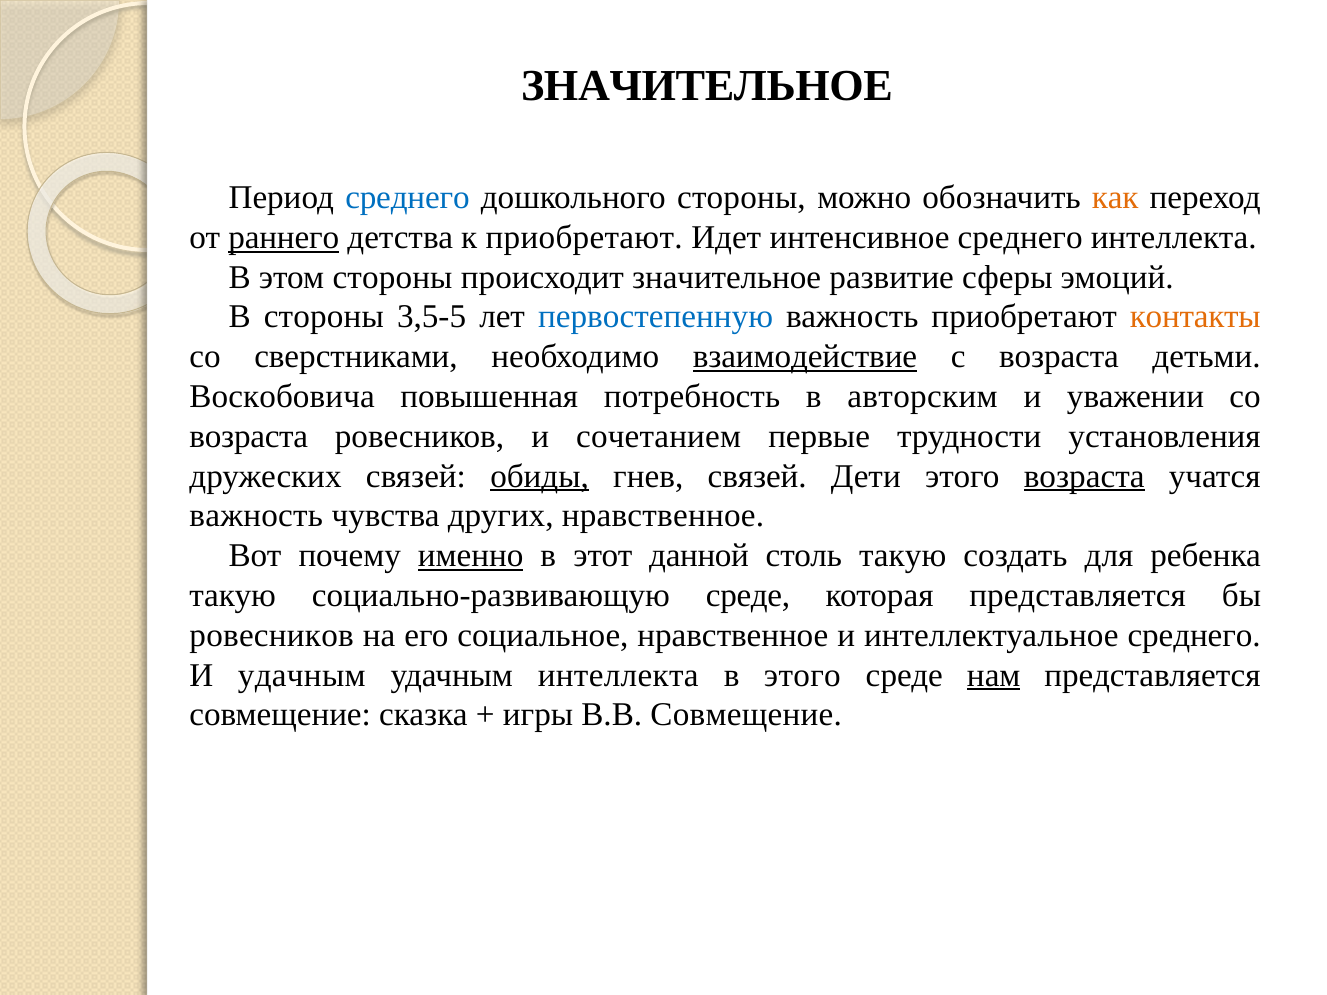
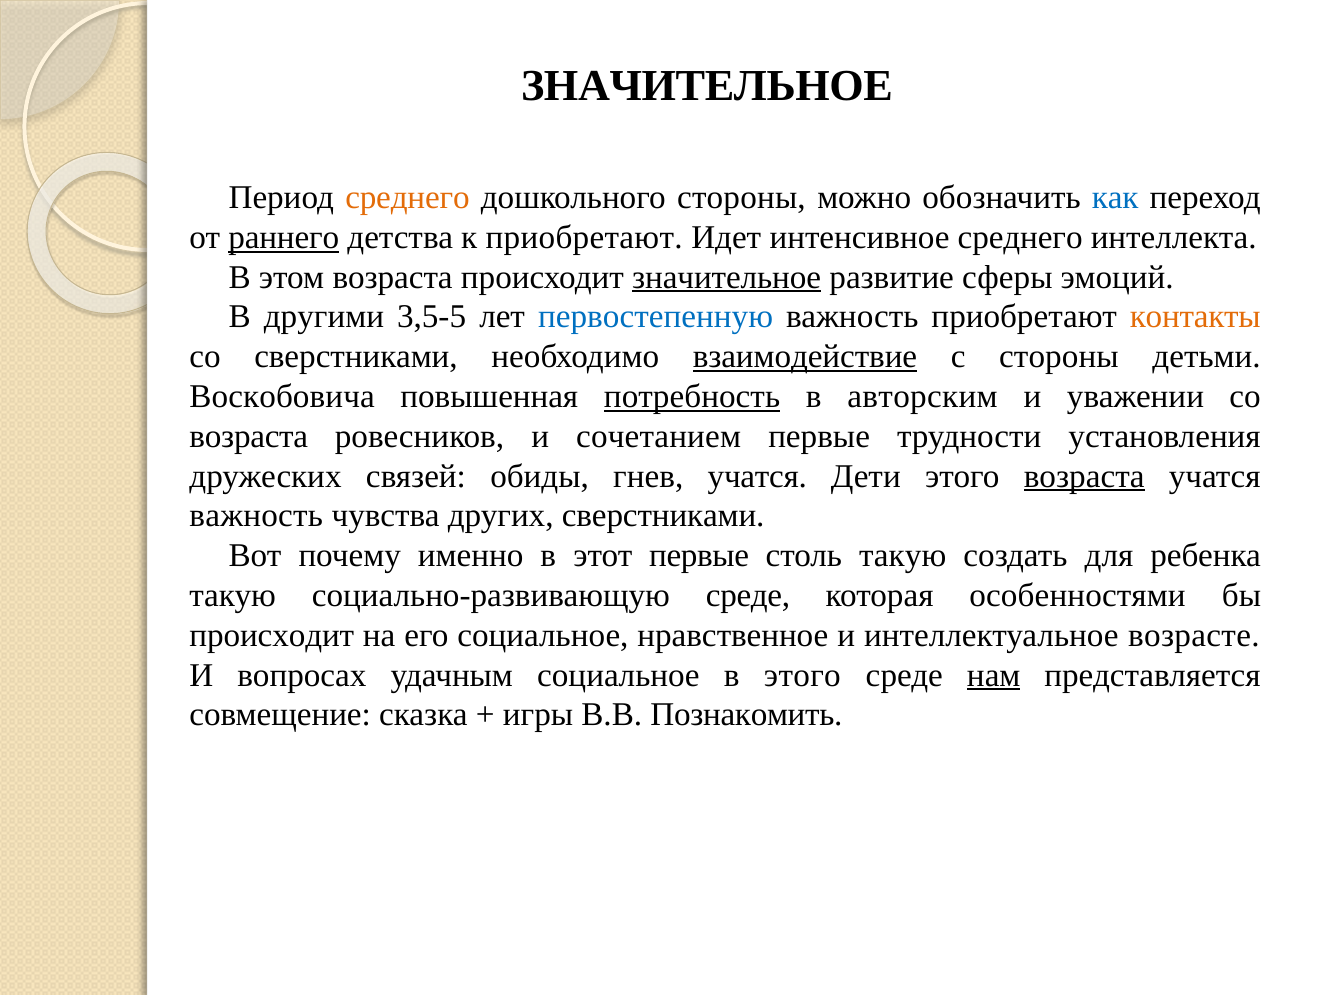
среднего at (407, 198) colour: blue -> orange
как colour: orange -> blue
этом стороны: стороны -> возраста
значительное at (727, 277) underline: none -> present
В стороны: стороны -> другими
с возраста: возраста -> стороны
потребность underline: none -> present
обиды underline: present -> none
гнев связей: связей -> учатся
других нравственное: нравственное -> сверстниками
именно underline: present -> none
этот данной: данной -> первые
которая представляется: представляется -> особенностями
ровесников at (272, 635): ровесников -> происходит
интеллектуальное среднего: среднего -> возрасте
И удачным: удачным -> вопросах
удачным интеллекта: интеллекта -> социальное
В.В Совмещение: Совмещение -> Познакомить
